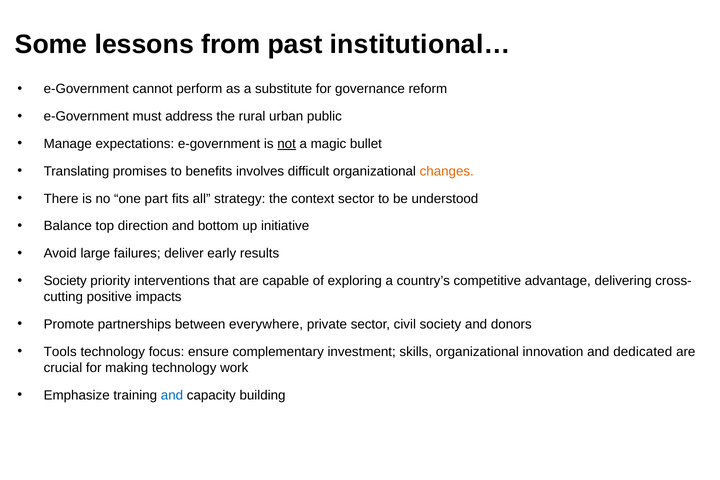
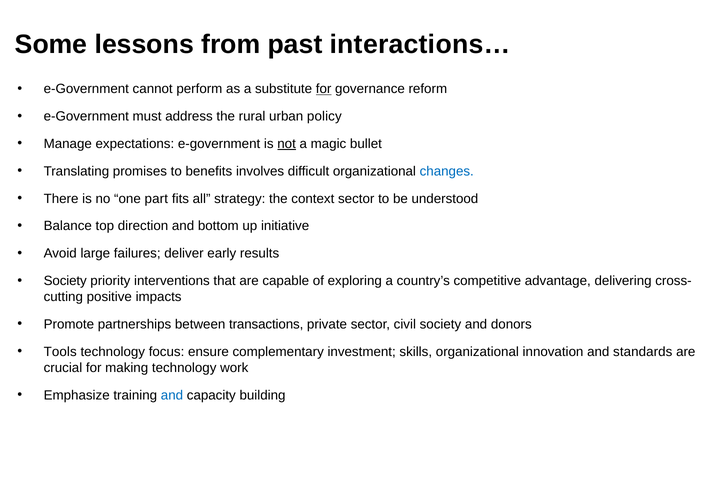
institutional…: institutional… -> interactions…
for at (324, 89) underline: none -> present
public: public -> policy
changes colour: orange -> blue
everywhere: everywhere -> transactions
dedicated: dedicated -> standards
